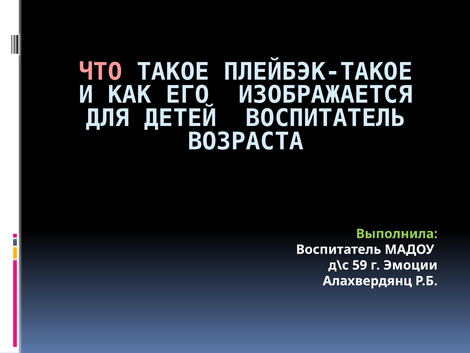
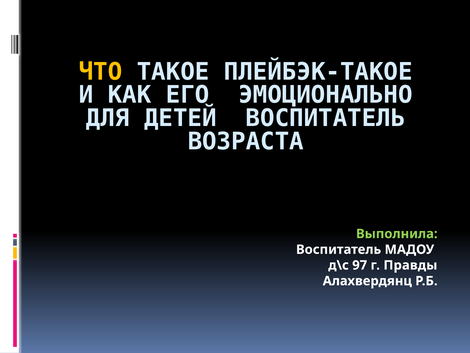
ЧТО colour: pink -> yellow
ИЗОБРАЖАЕТСЯ: ИЗОБРАЖАЕТСЯ -> ЭМОЦИОНАЛЬНО
59: 59 -> 97
Эмоции: Эмоции -> Правды
